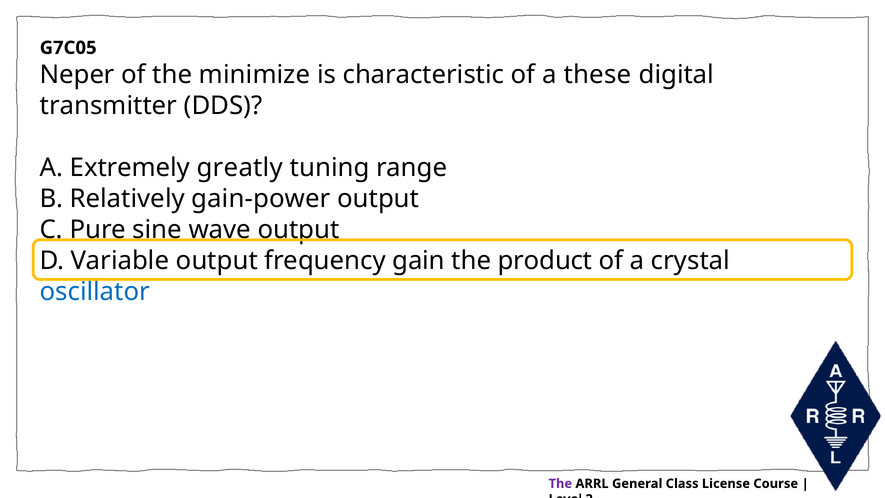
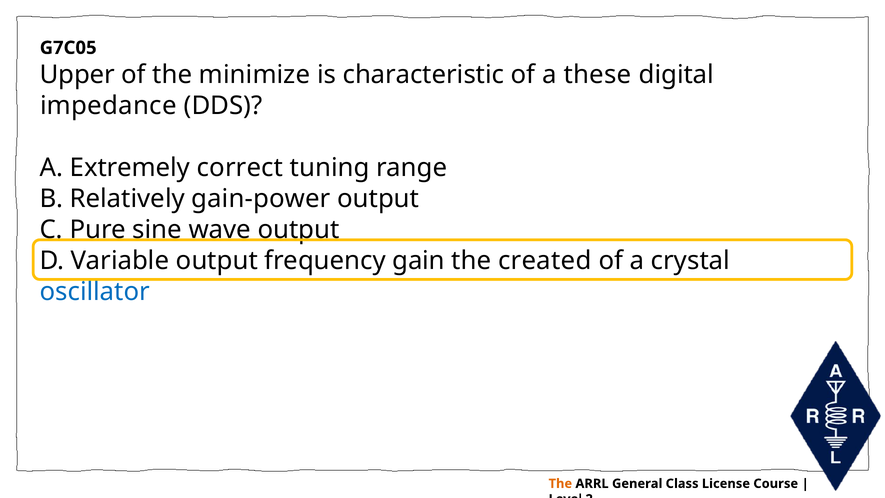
Neper: Neper -> Upper
transmitter: transmitter -> impedance
greatly: greatly -> correct
product: product -> created
The at (560, 483) colour: purple -> orange
